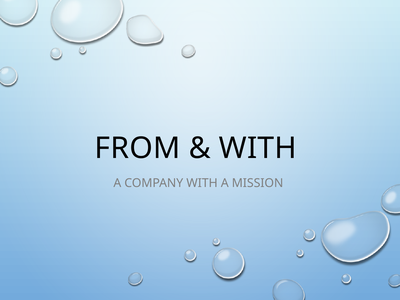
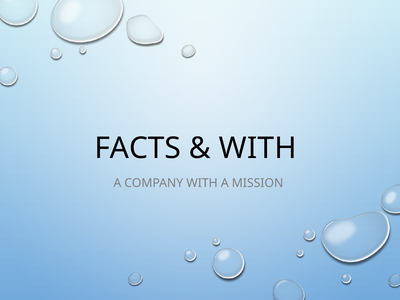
FROM: FROM -> FACTS
